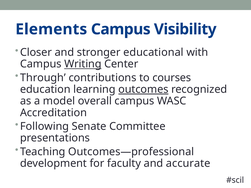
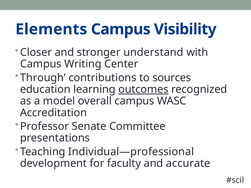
educational: educational -> understand
Writing underline: present -> none
courses: courses -> sources
Following: Following -> Professor
Outcomes—professional: Outcomes—professional -> Individual—professional
